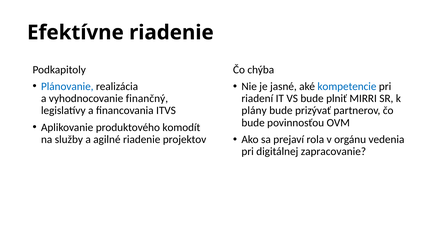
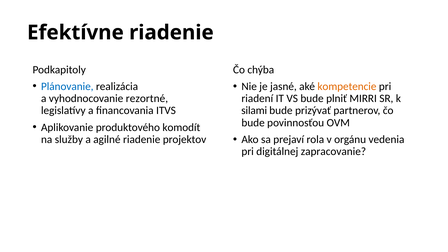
kompetencie colour: blue -> orange
finančný: finančný -> rezortné
plány: plány -> silami
